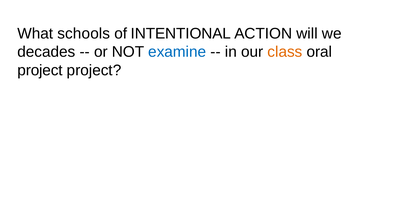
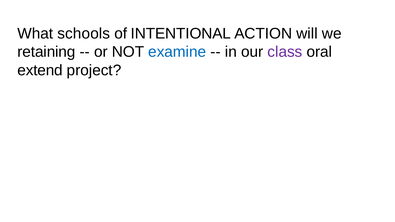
decades: decades -> retaining
class colour: orange -> purple
project at (40, 70): project -> extend
